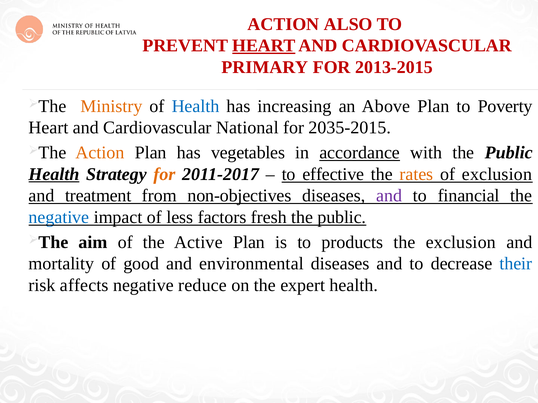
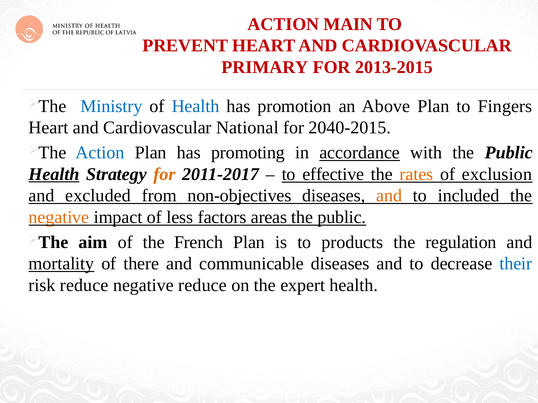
ALSO: ALSO -> MAIN
HEART at (264, 46) underline: present -> none
Ministry colour: orange -> blue
increasing: increasing -> promotion
Poverty: Poverty -> Fingers
2035-2015: 2035-2015 -> 2040-2015
Action at (100, 153) colour: orange -> blue
vegetables: vegetables -> promoting
treatment: treatment -> excluded
and at (389, 196) colour: purple -> orange
financial: financial -> included
negative at (59, 217) colour: blue -> orange
fresh: fresh -> areas
Active: Active -> French
the exclusion: exclusion -> regulation
mortality underline: none -> present
good: good -> there
environmental: environmental -> communicable
risk affects: affects -> reduce
